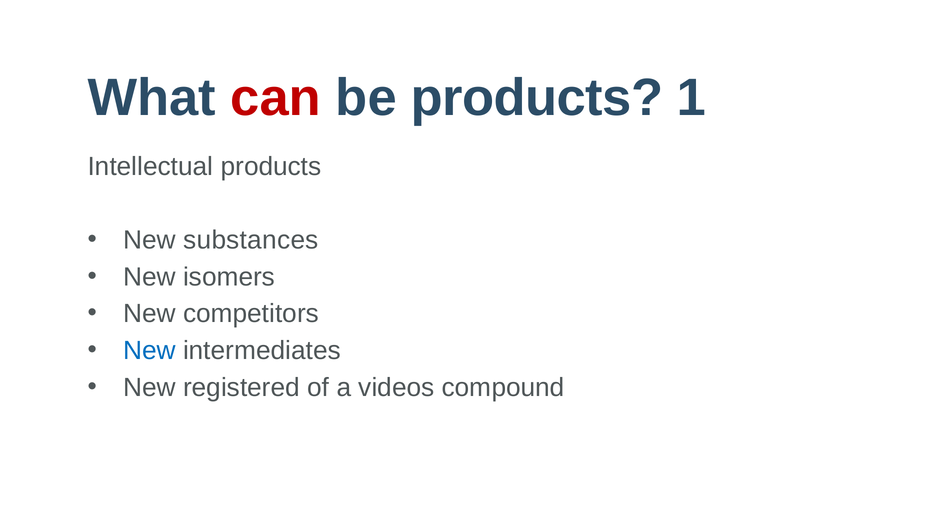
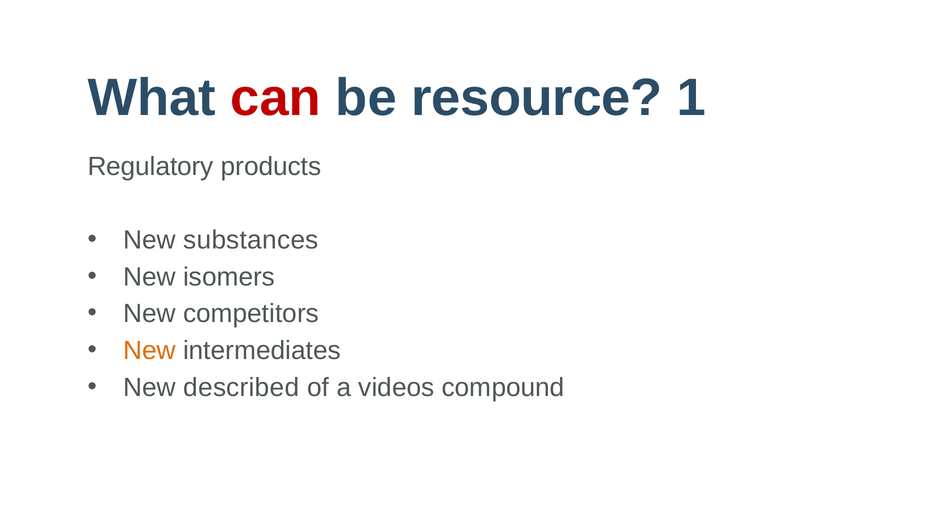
be products: products -> resource
Intellectual: Intellectual -> Regulatory
New at (149, 351) colour: blue -> orange
registered: registered -> described
